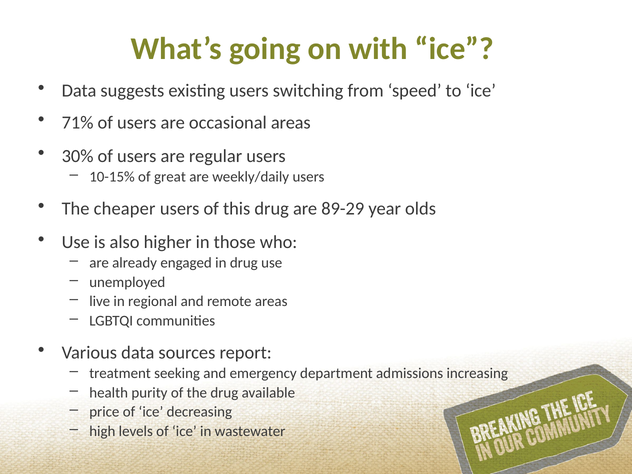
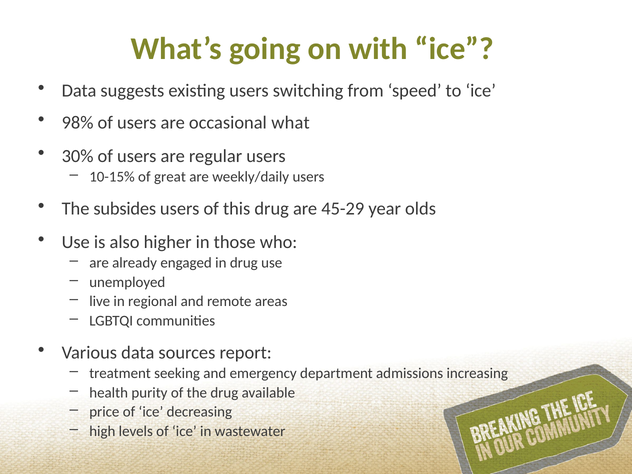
71%: 71% -> 98%
occasional areas: areas -> what
cheaper: cheaper -> subsides
89-29: 89-29 -> 45-29
